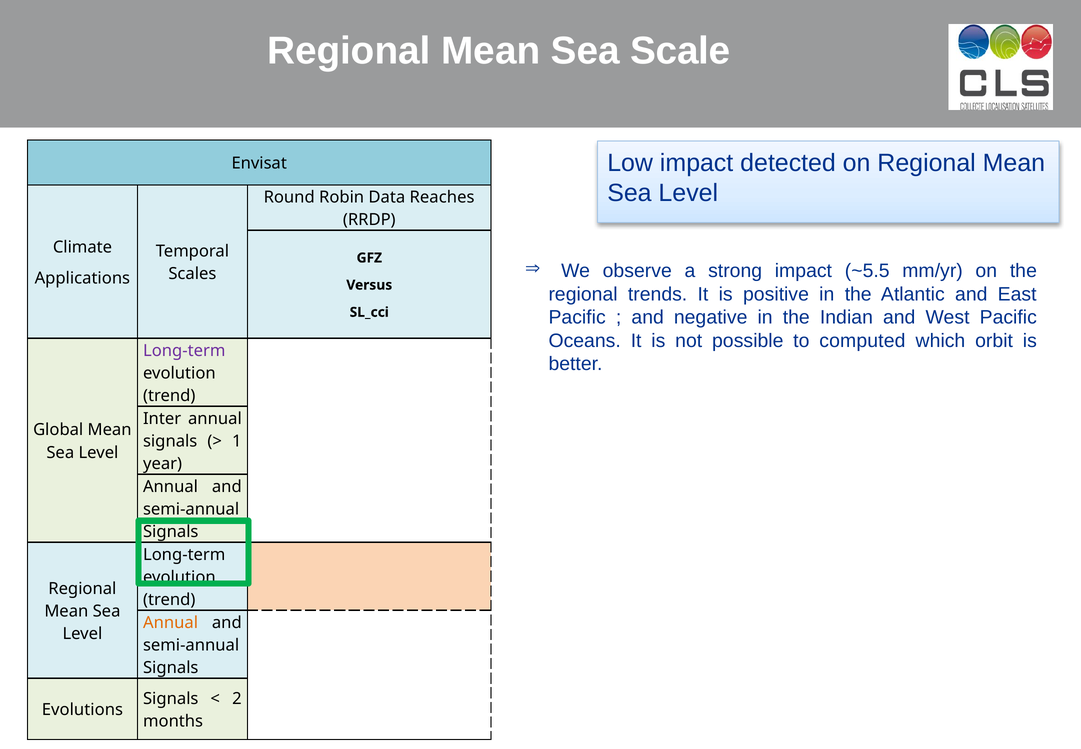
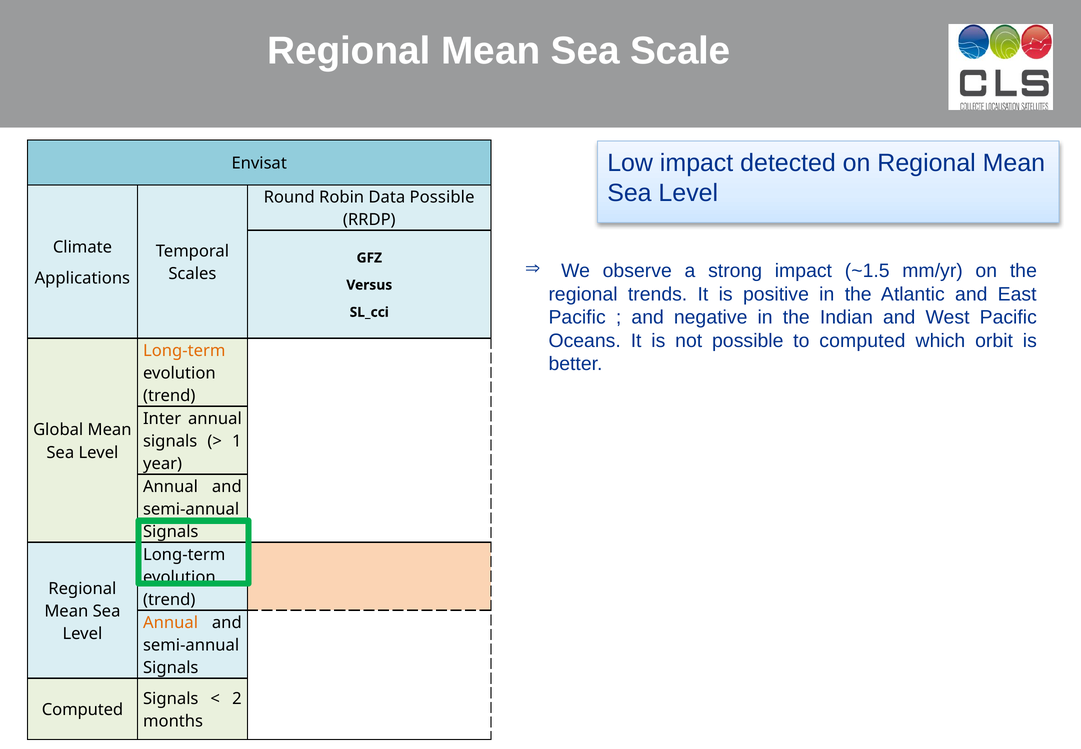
Data Reaches: Reaches -> Possible
~5.5: ~5.5 -> ~1.5
Long-term at (184, 350) colour: purple -> orange
Evolutions at (82, 709): Evolutions -> Computed
